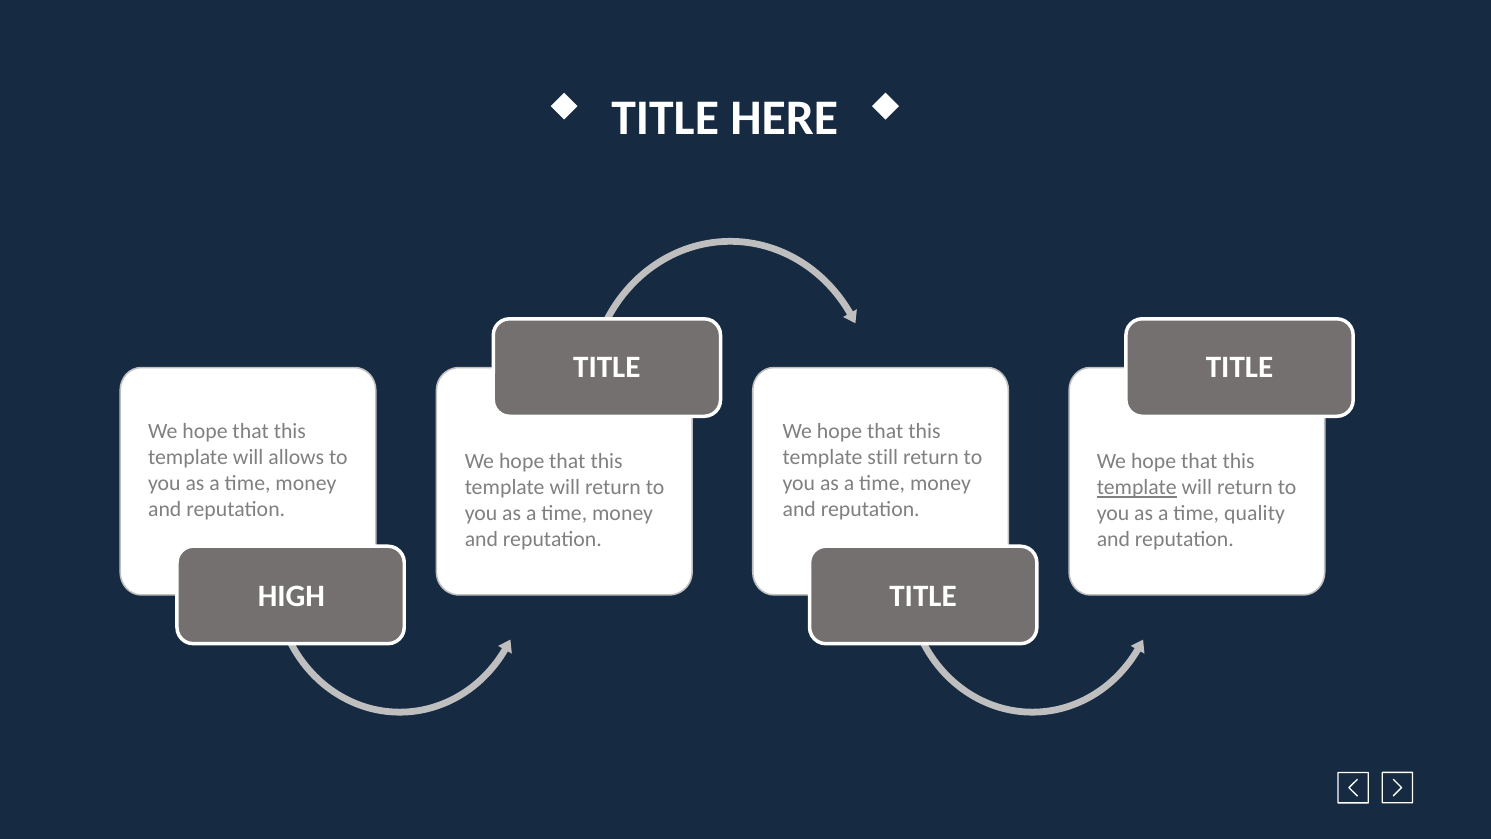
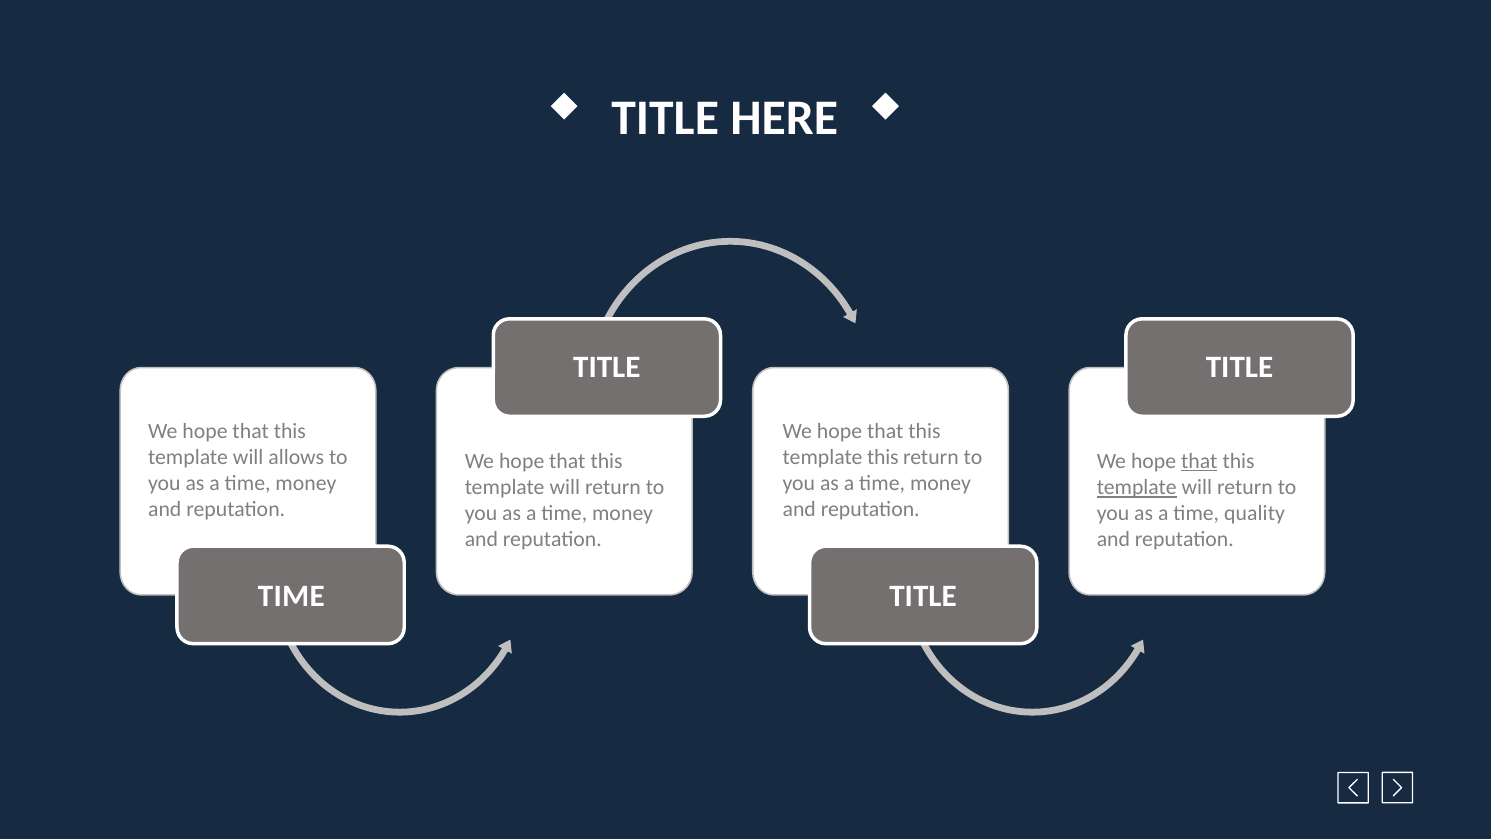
template still: still -> this
that at (1199, 461) underline: none -> present
HIGH at (291, 597): HIGH -> TIME
